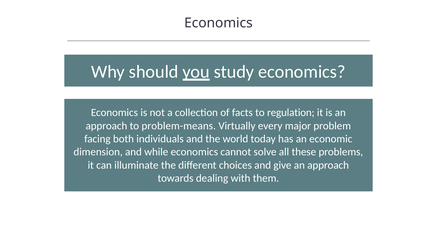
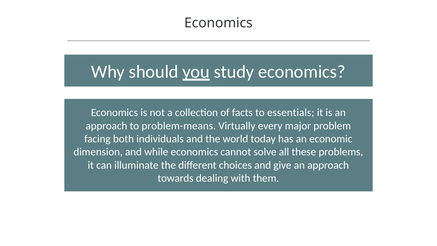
regulation: regulation -> essentials
